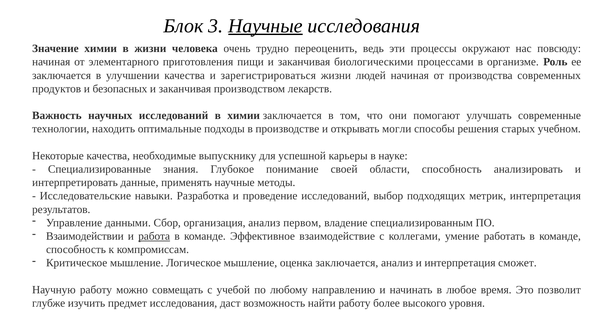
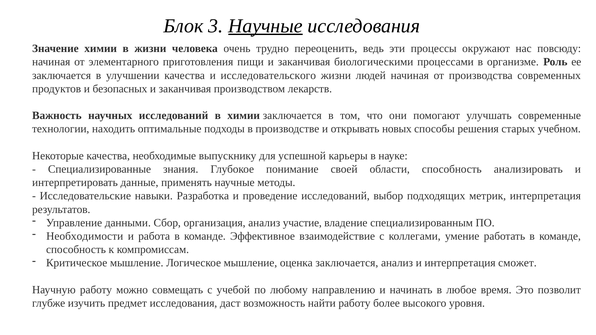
зарегистрироваться: зарегистрироваться -> исследовательского
могли: могли -> новых
первом: первом -> участие
Взаимодействии: Взаимодействии -> Необходимости
работа underline: present -> none
